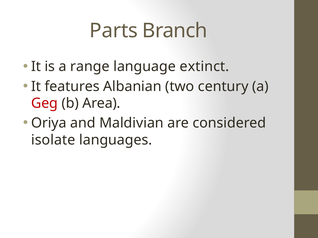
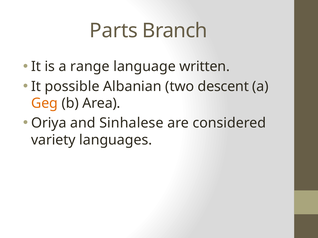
extinct: extinct -> written
features: features -> possible
century: century -> descent
Geg colour: red -> orange
Maldivian: Maldivian -> Sinhalese
isolate: isolate -> variety
